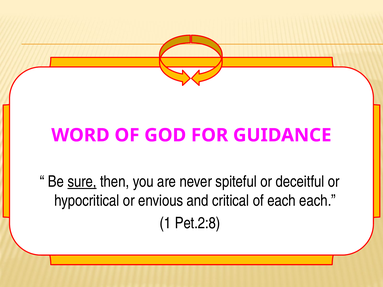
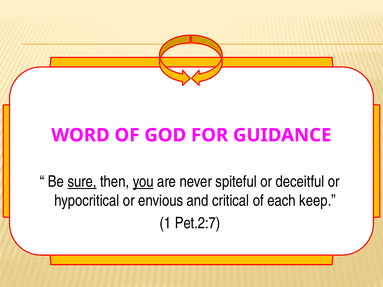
you underline: none -> present
each each: each -> keep
Pet.2:8: Pet.2:8 -> Pet.2:7
